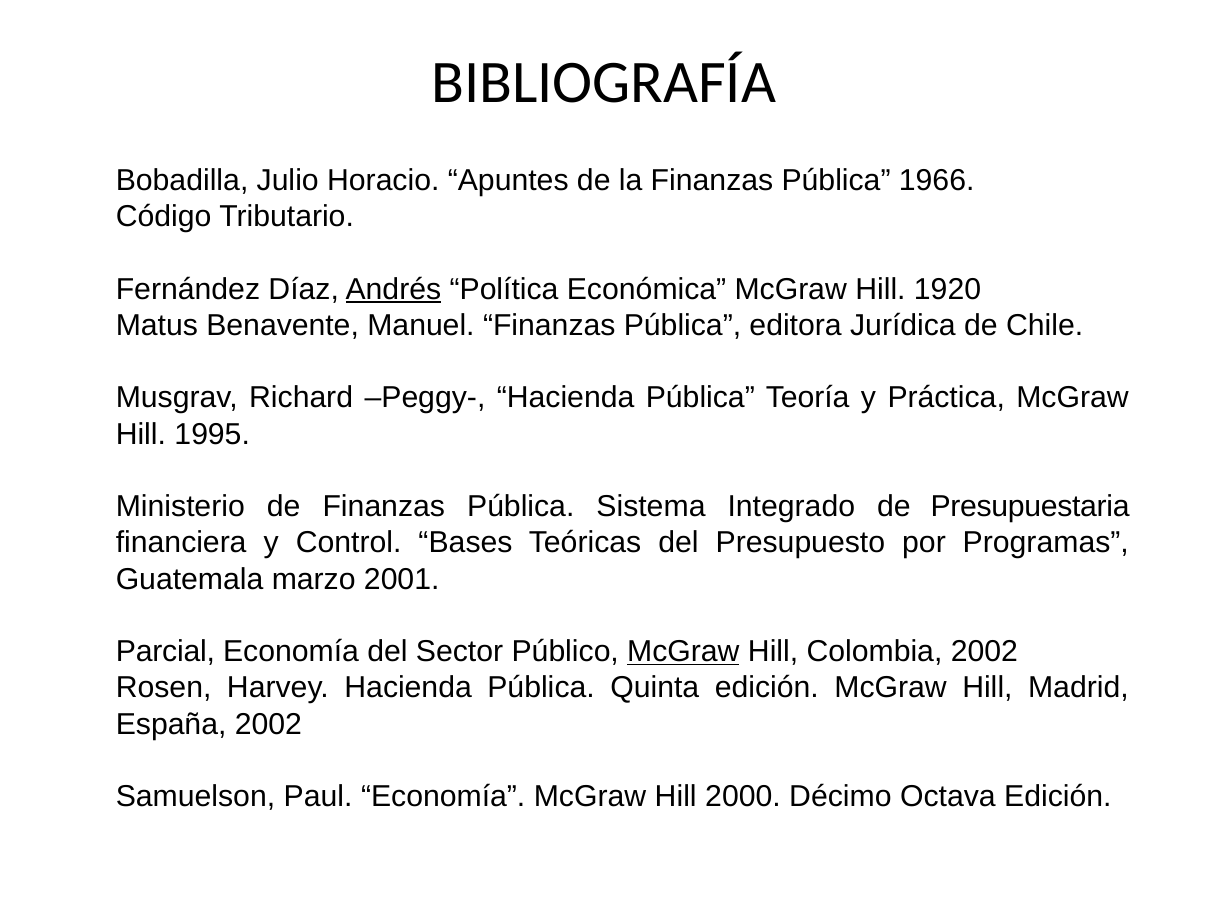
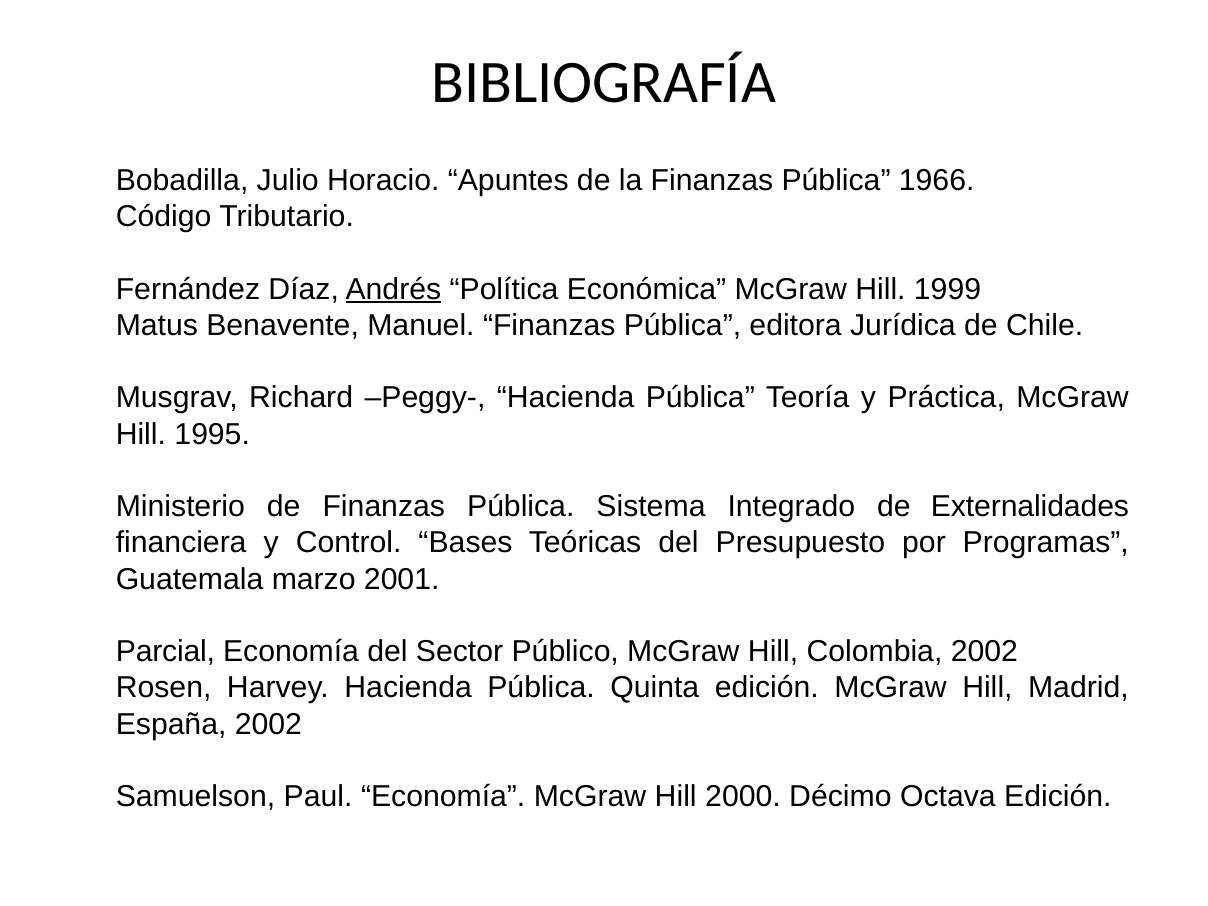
1920: 1920 -> 1999
Presupuestaria: Presupuestaria -> Externalidades
McGraw at (683, 652) underline: present -> none
